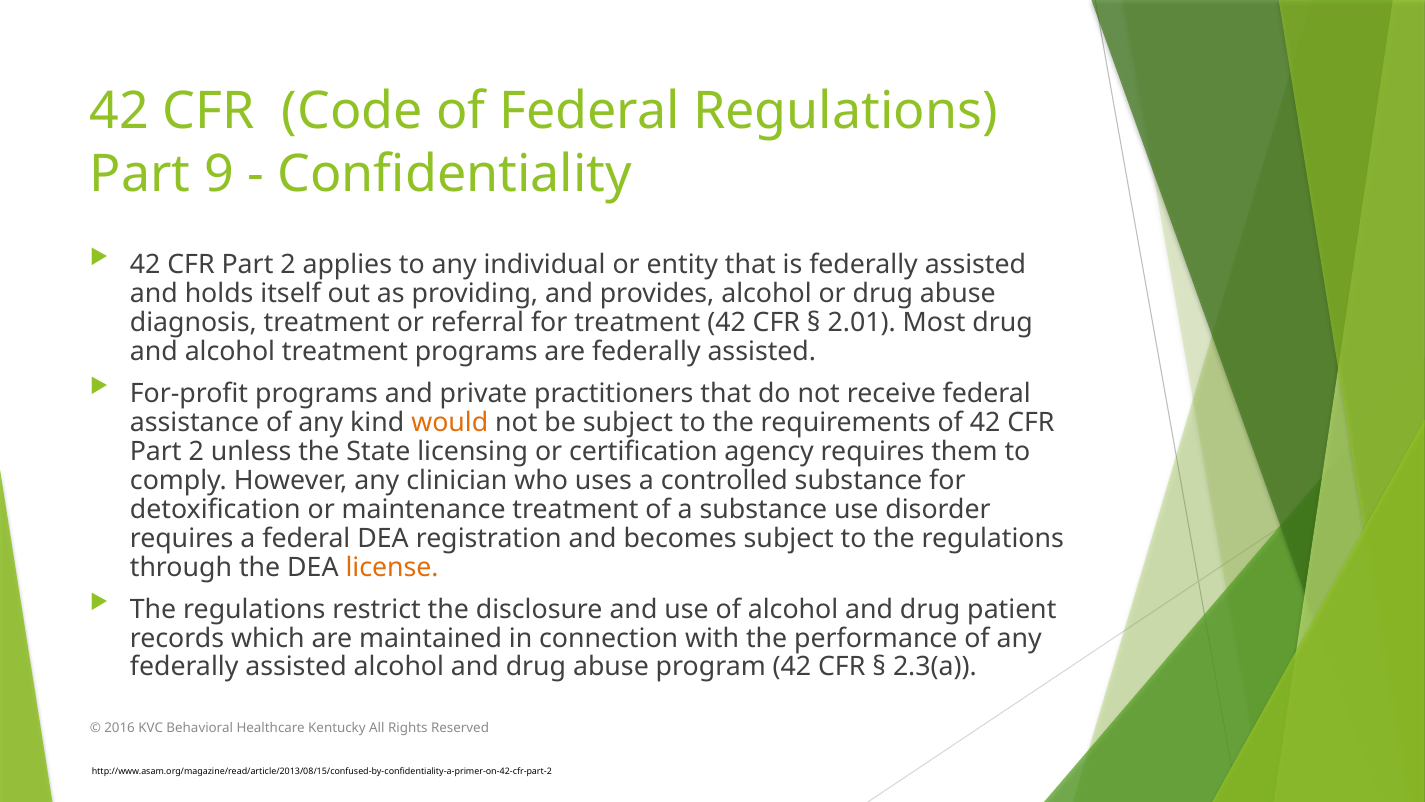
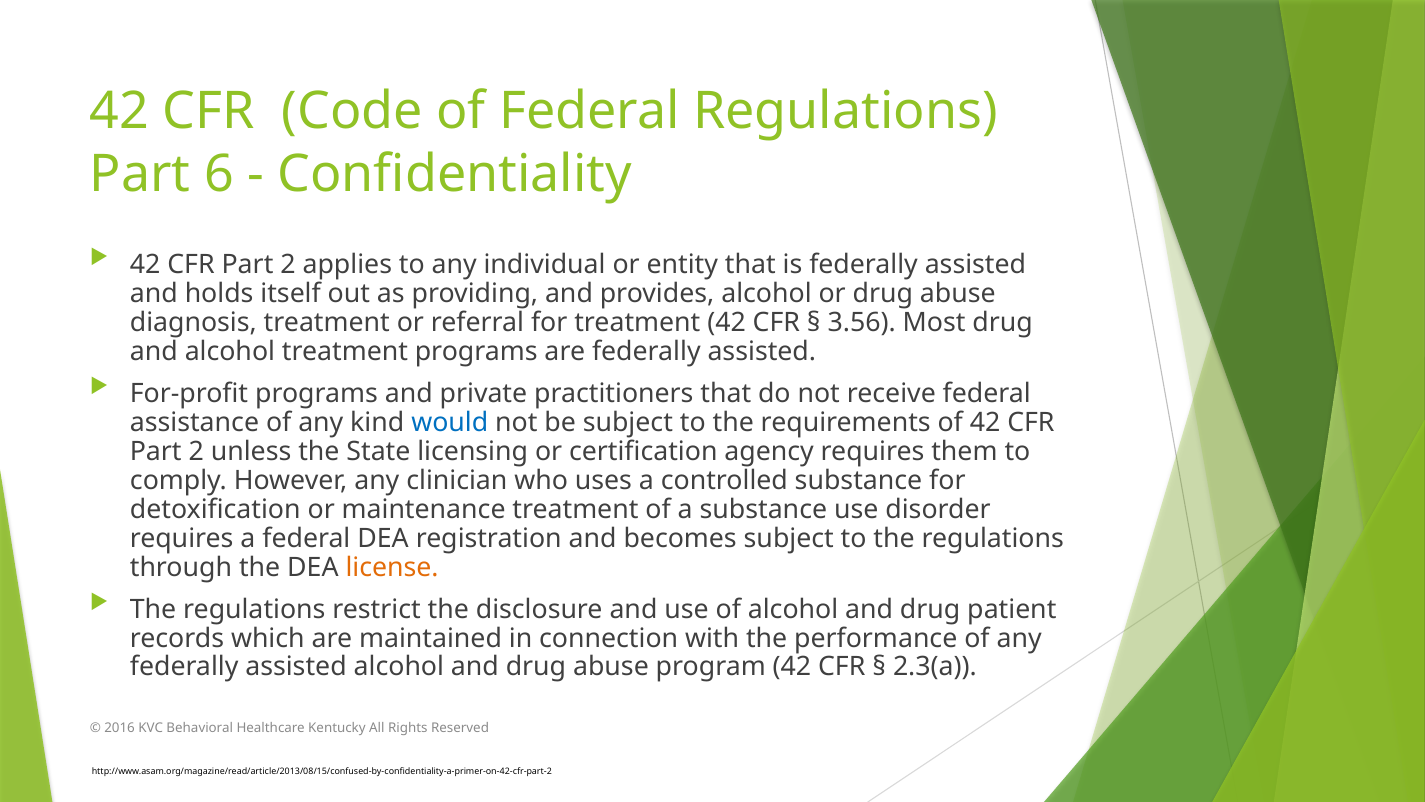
9: 9 -> 6
2.01: 2.01 -> 3.56
would colour: orange -> blue
